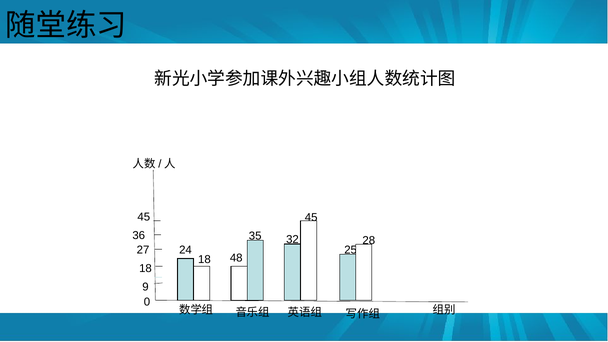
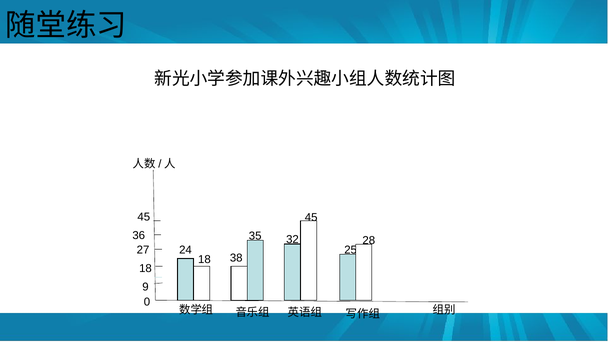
48: 48 -> 38
